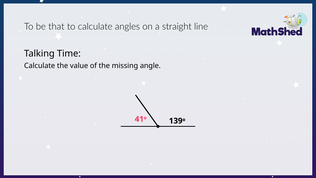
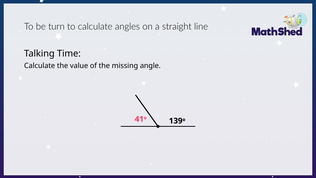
that: that -> turn
